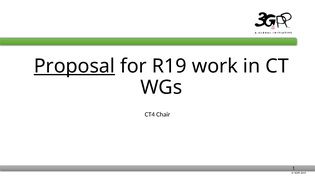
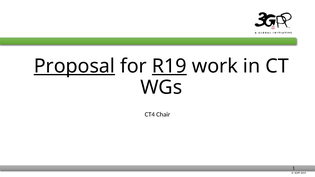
R19 underline: none -> present
